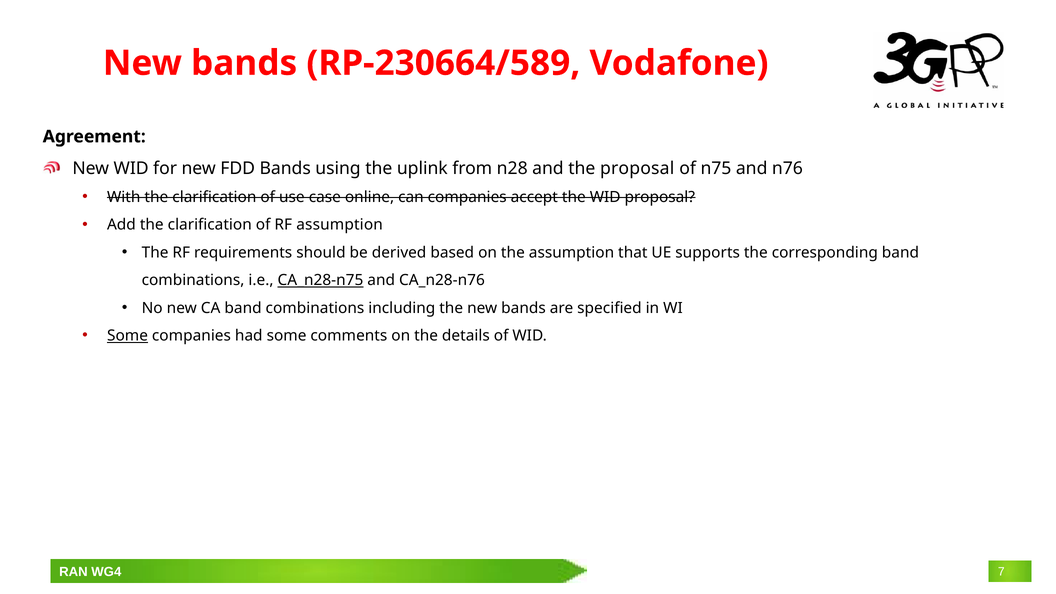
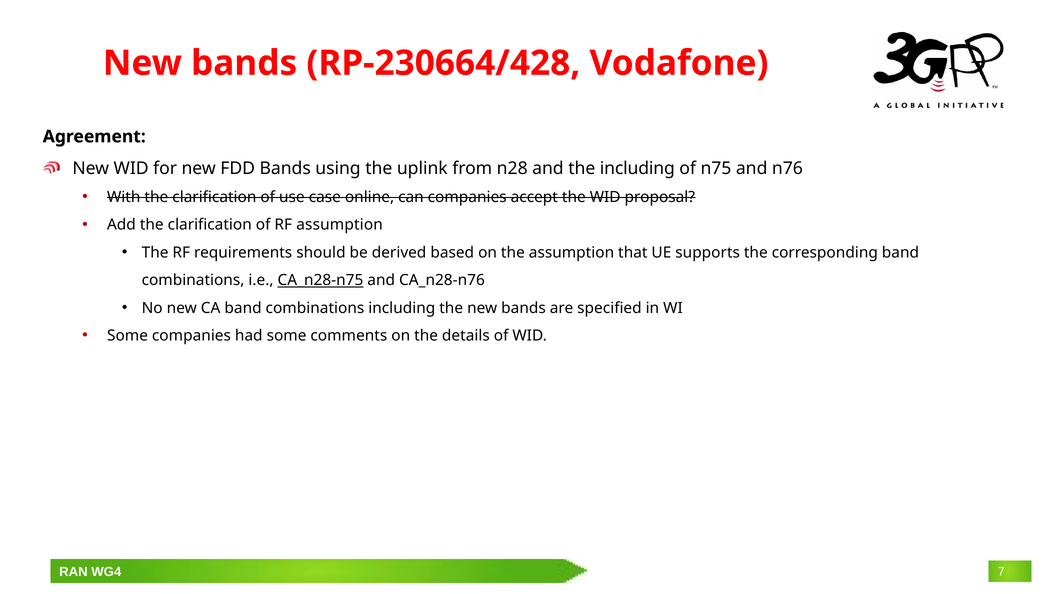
RP-230664/589: RP-230664/589 -> RP-230664/428
the proposal: proposal -> including
Some at (128, 336) underline: present -> none
